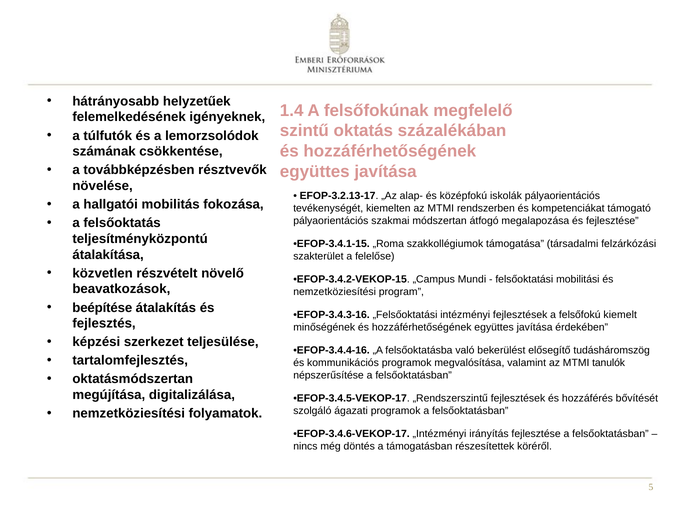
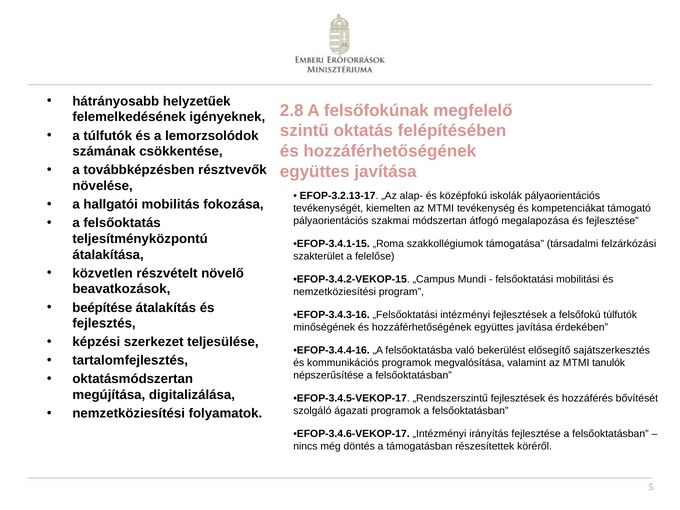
1.4: 1.4 -> 2.8
százalékában: százalékában -> felépítésében
rendszerben: rendszerben -> tevékenység
felsőfokú kiemelt: kiemelt -> túlfutók
tudásháromszög: tudásháromszög -> sajátszerkesztés
